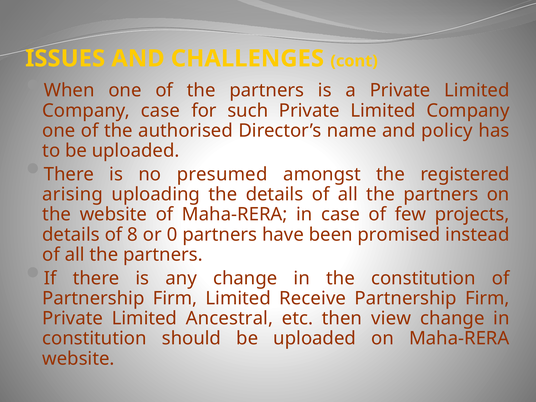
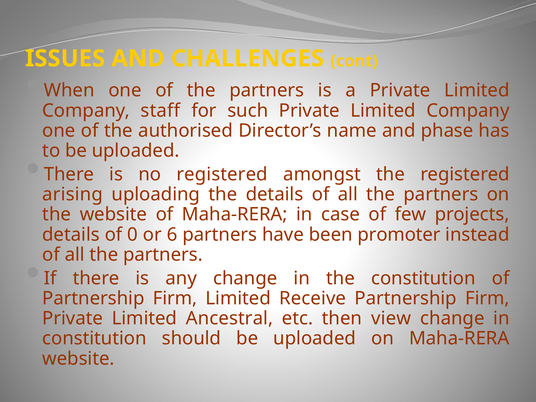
Company case: case -> staff
policy: policy -> phase
no presumed: presumed -> registered
8: 8 -> 0
0: 0 -> 6
promised: promised -> promoter
